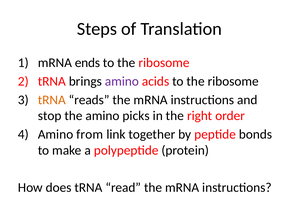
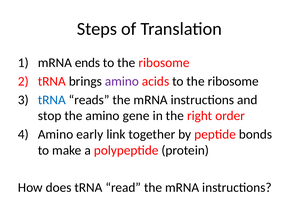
tRNA at (52, 100) colour: orange -> blue
picks: picks -> gene
from: from -> early
